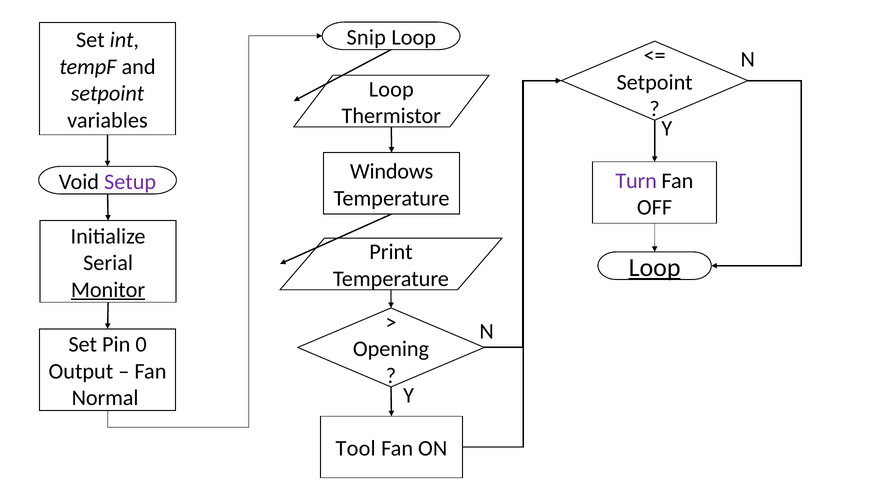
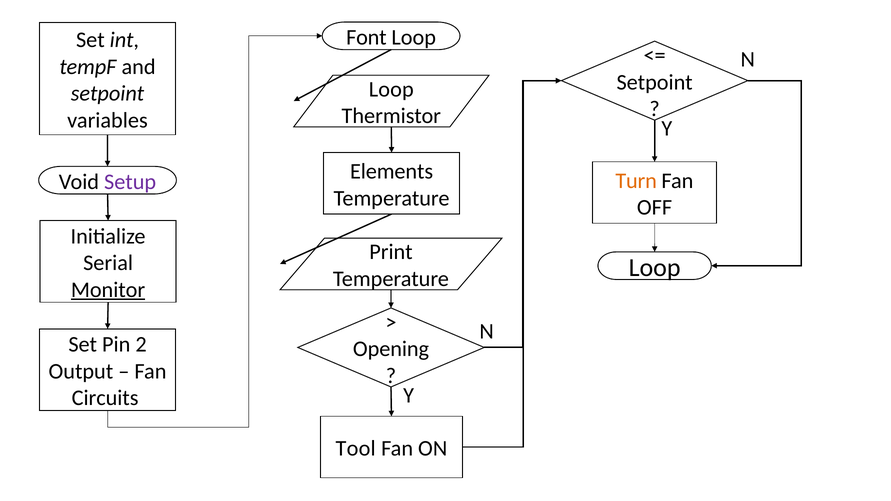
Snip: Snip -> Font
Windows: Windows -> Elements
Turn colour: purple -> orange
Loop at (655, 268) underline: present -> none
0: 0 -> 2
Normal: Normal -> Circuits
